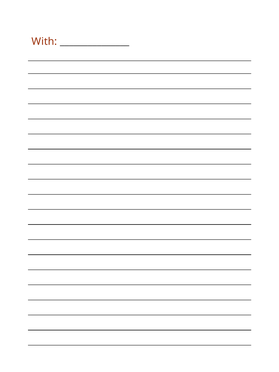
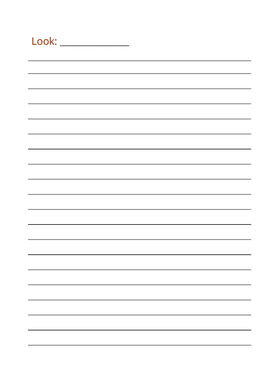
With: With -> Look
